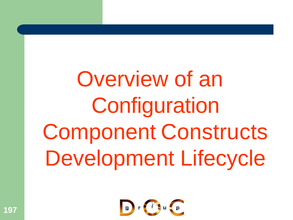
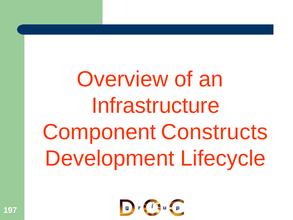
Configuration: Configuration -> Infrastructure
